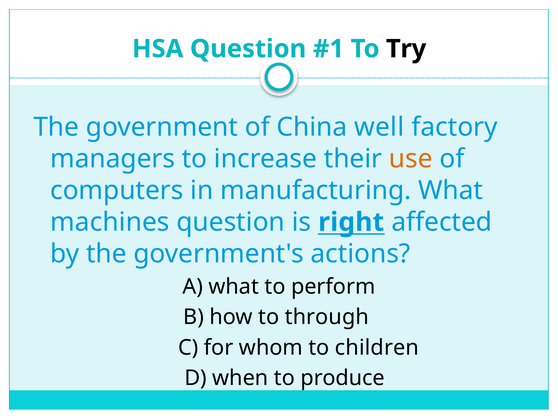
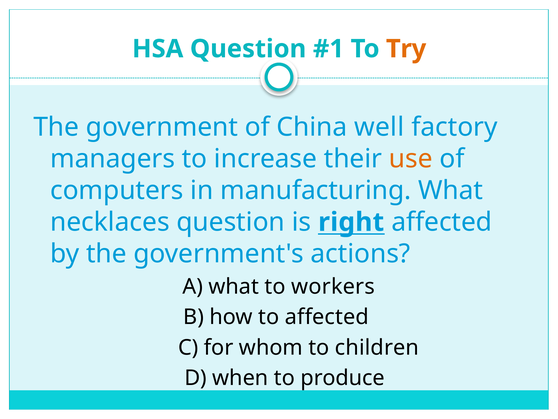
Try colour: black -> orange
machines: machines -> necklaces
perform: perform -> workers
to through: through -> affected
